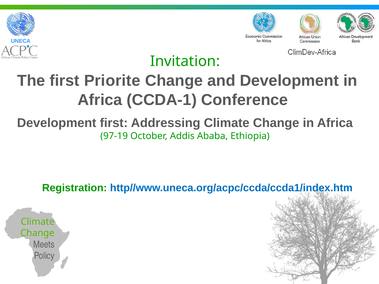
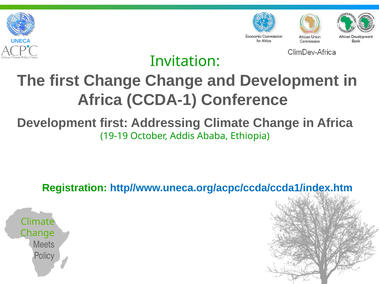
first Priorite: Priorite -> Change
97-19: 97-19 -> 19-19
